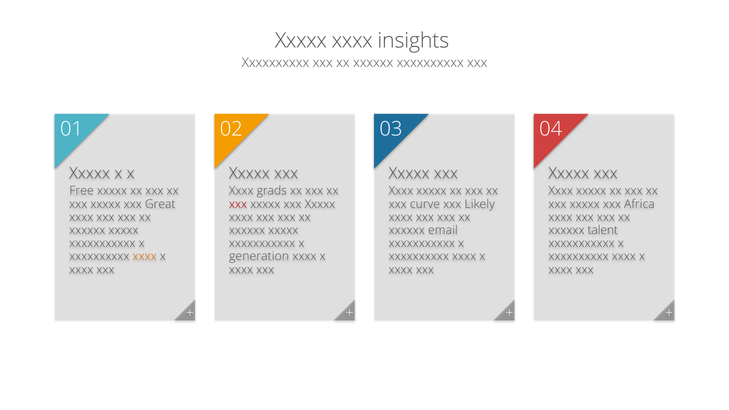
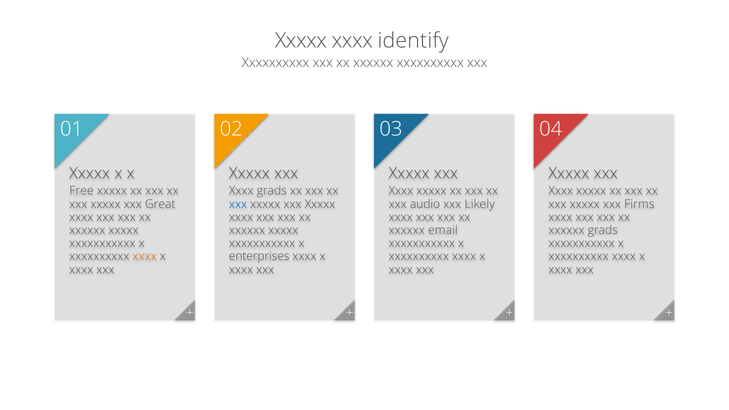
insights: insights -> identify
xxx at (238, 204) colour: red -> blue
curve: curve -> audio
Africa: Africa -> Firms
xxxxxx talent: talent -> grads
generation: generation -> enterprises
